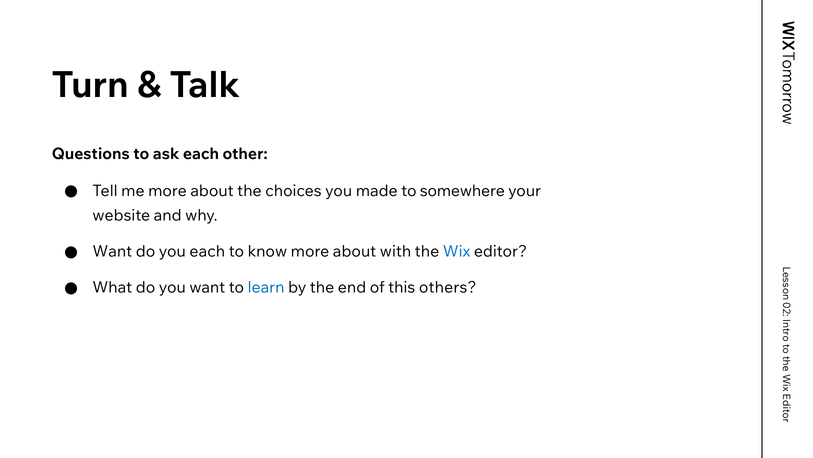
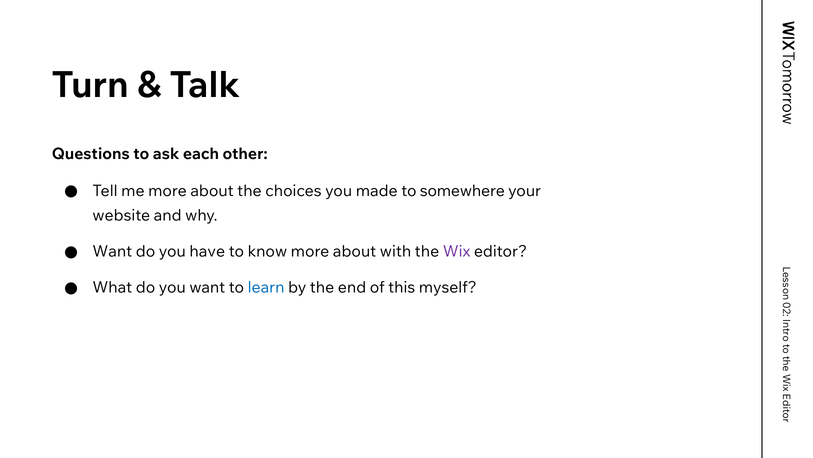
you each: each -> have
Wix colour: blue -> purple
others: others -> myself
